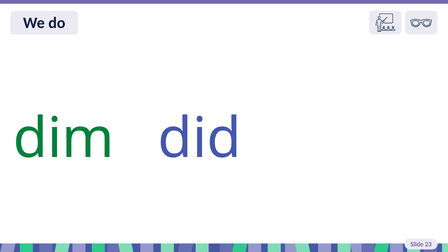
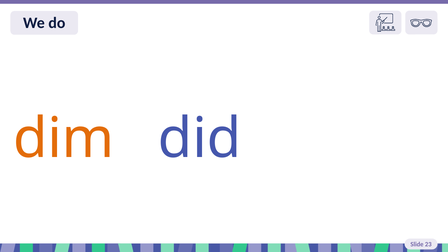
dim colour: green -> orange
